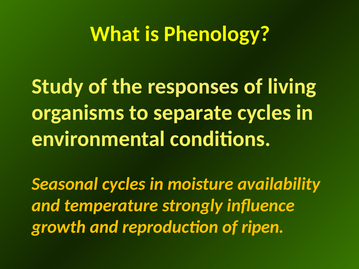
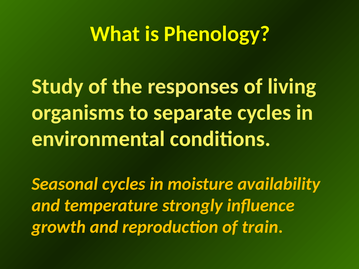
ripen: ripen -> train
